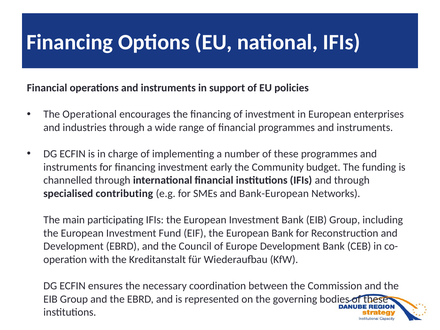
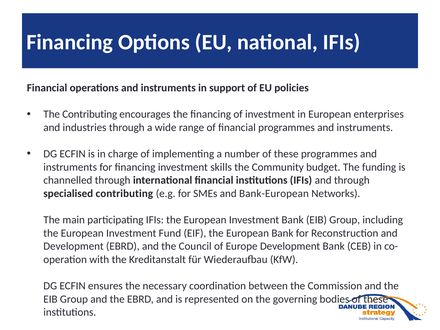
The Operational: Operational -> Contributing
early: early -> skills
